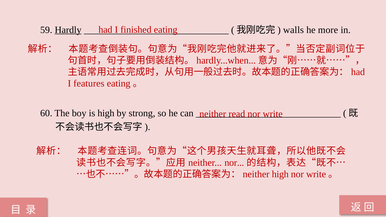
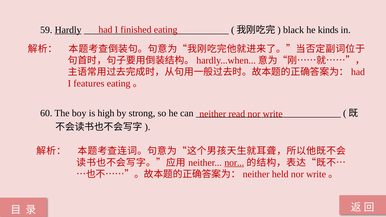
walls: walls -> black
more: more -> kinds
nor at (234, 163) underline: none -> present
high at (280, 174): high -> held
